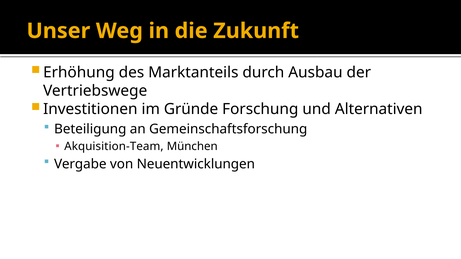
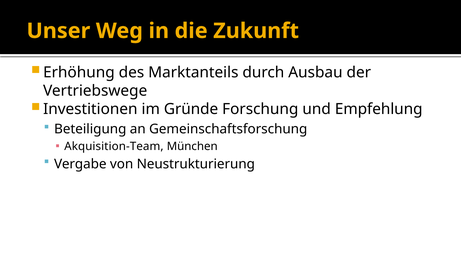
Alternativen: Alternativen -> Empfehlung
Neuentwicklungen: Neuentwicklungen -> Neustrukturierung
